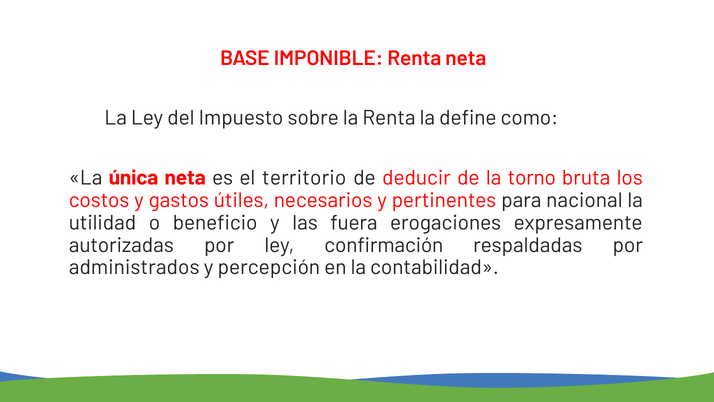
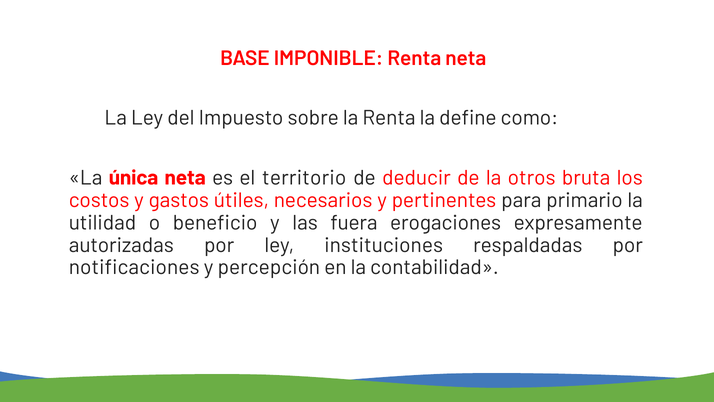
torno: torno -> otros
nacional: nacional -> primario
confirmación: confirmación -> instituciones
administrados: administrados -> notificaciones
